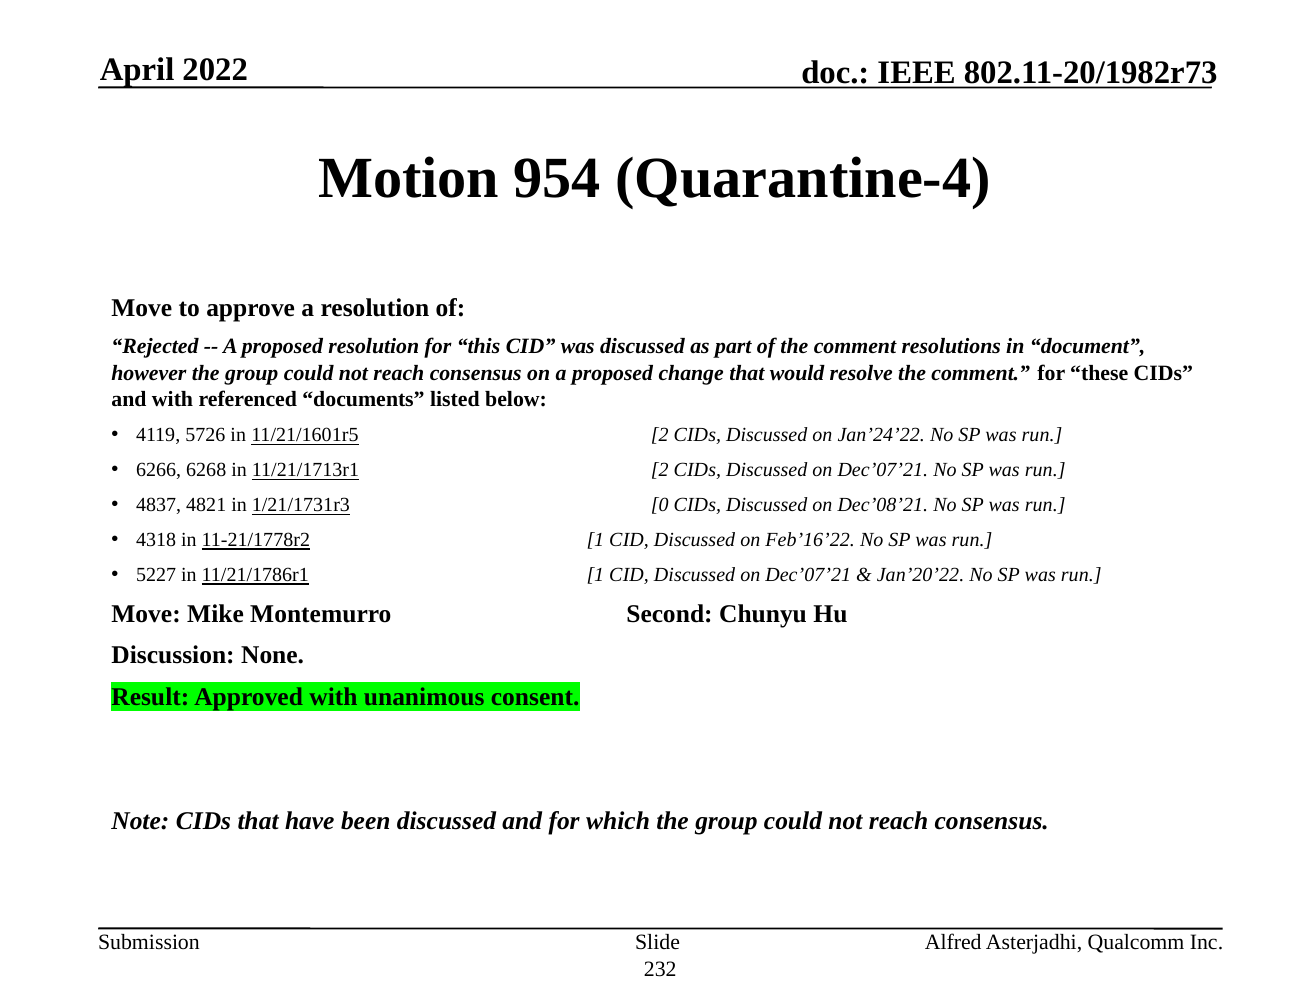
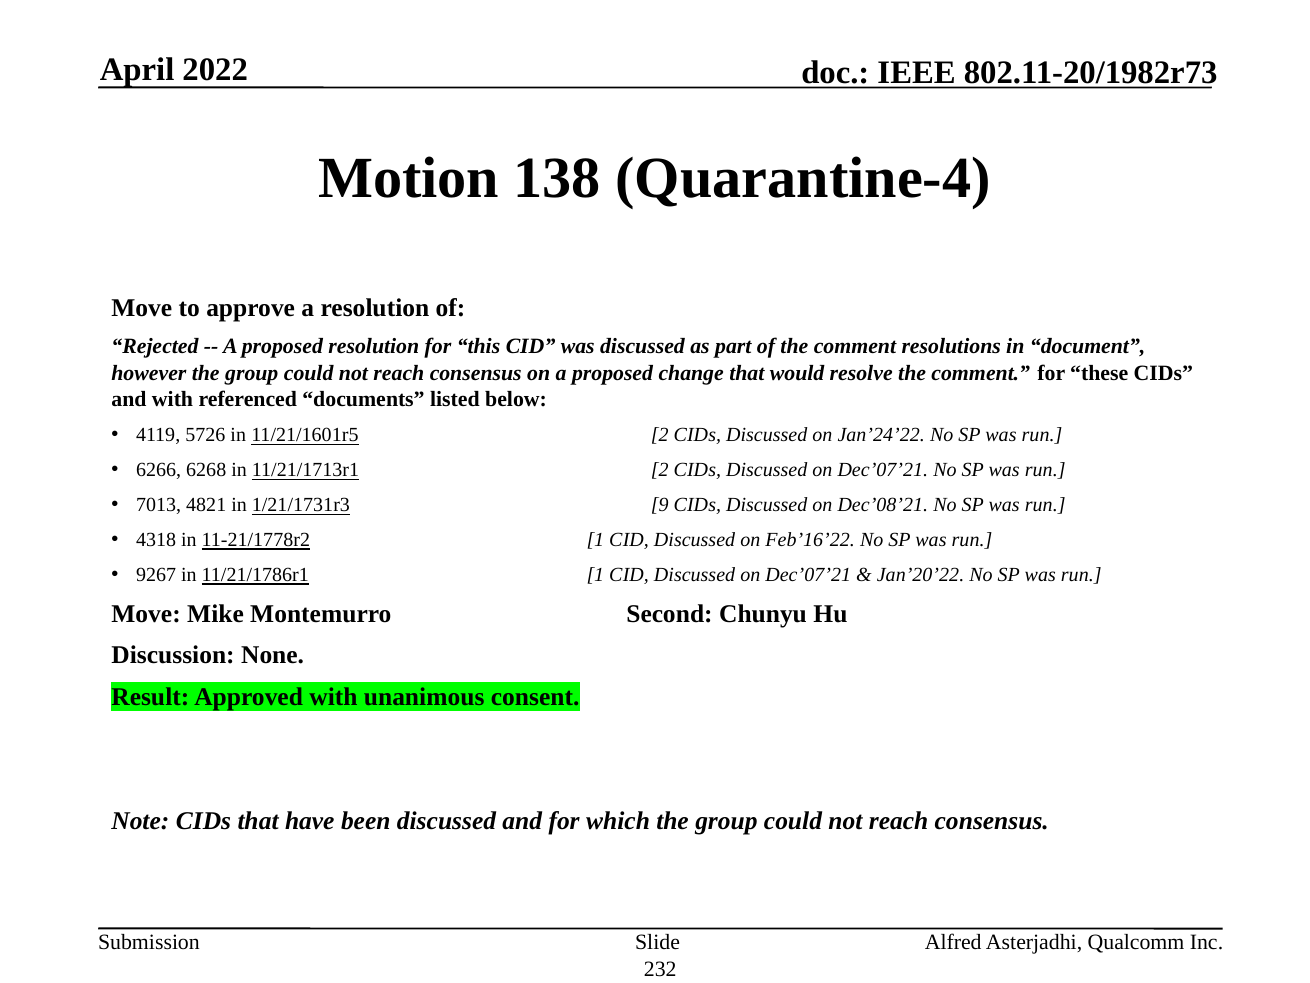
954: 954 -> 138
4837: 4837 -> 7013
0: 0 -> 9
5227: 5227 -> 9267
